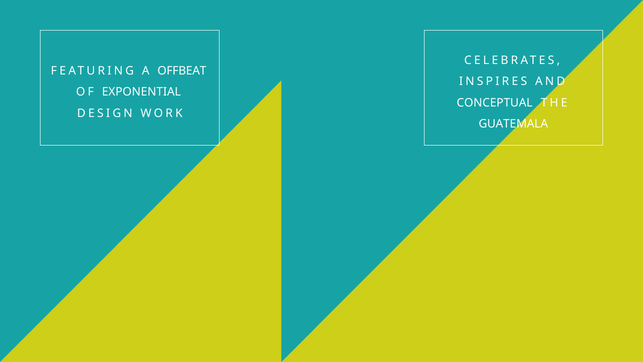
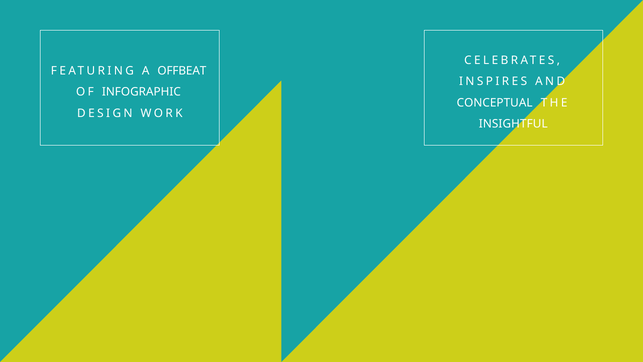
EXPONENTIAL: EXPONENTIAL -> INFOGRAPHIC
GUATEMALA: GUATEMALA -> INSIGHTFUL
